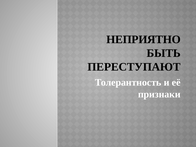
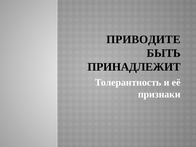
НЕПРИЯТНО: НЕПРИЯТНО -> ПРИВОДИТЕ
ПЕРЕСТУПАЮТ: ПЕРЕСТУПАЮТ -> ПРИНАДЛЕЖИТ
